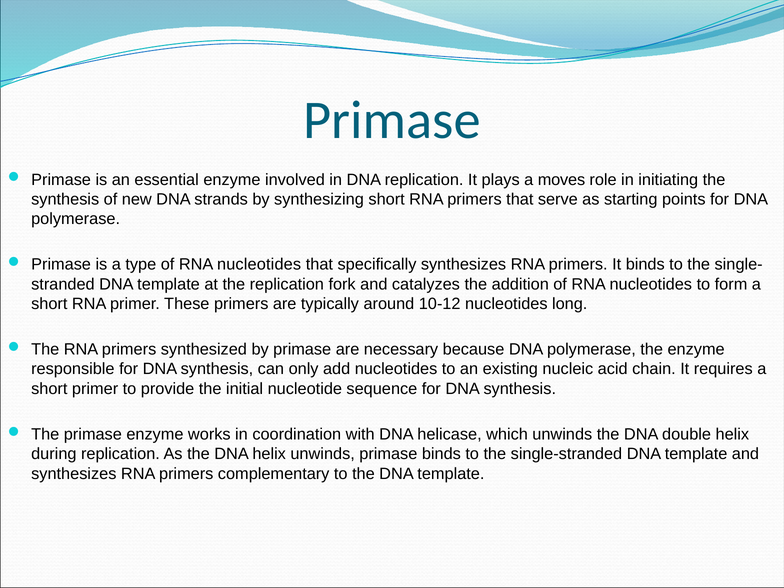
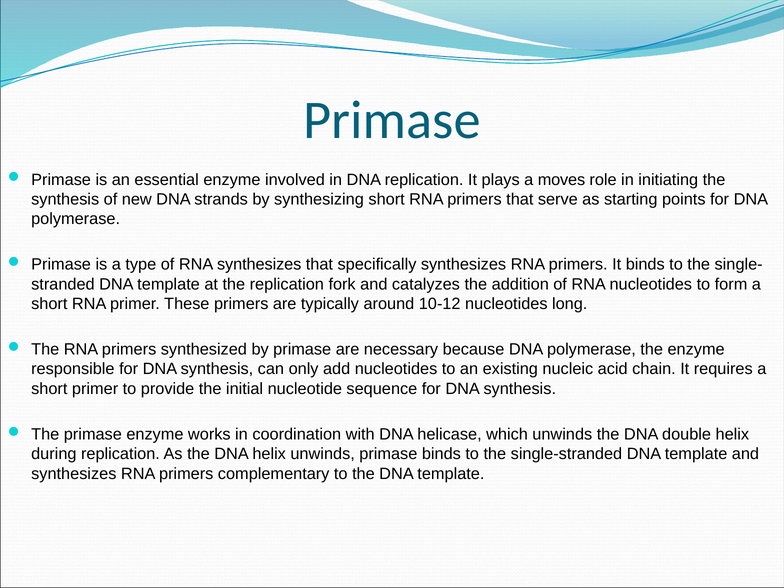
type of RNA nucleotides: nucleotides -> synthesizes
